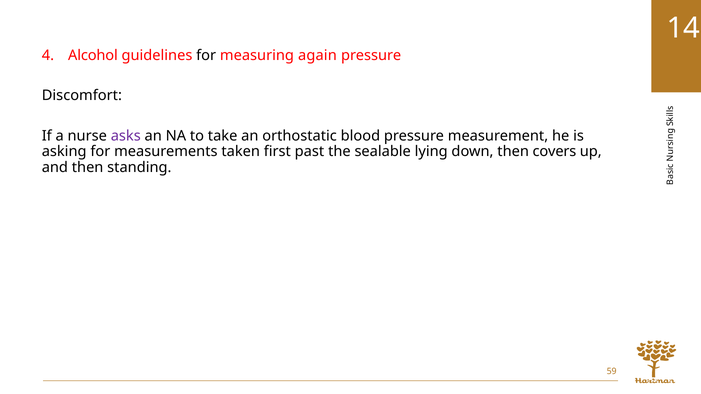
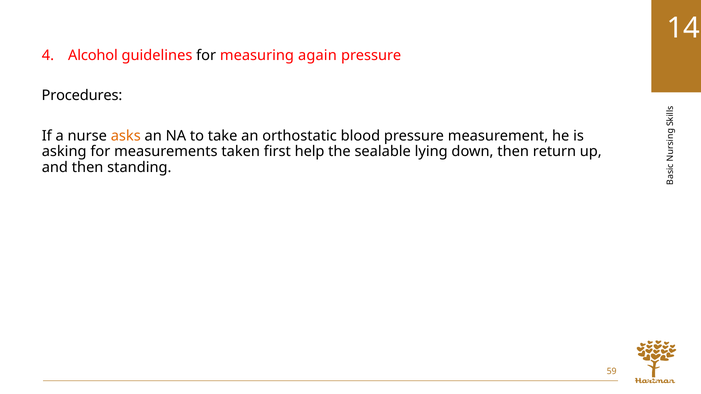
Discomfort: Discomfort -> Procedures
asks colour: purple -> orange
past: past -> help
covers: covers -> return
